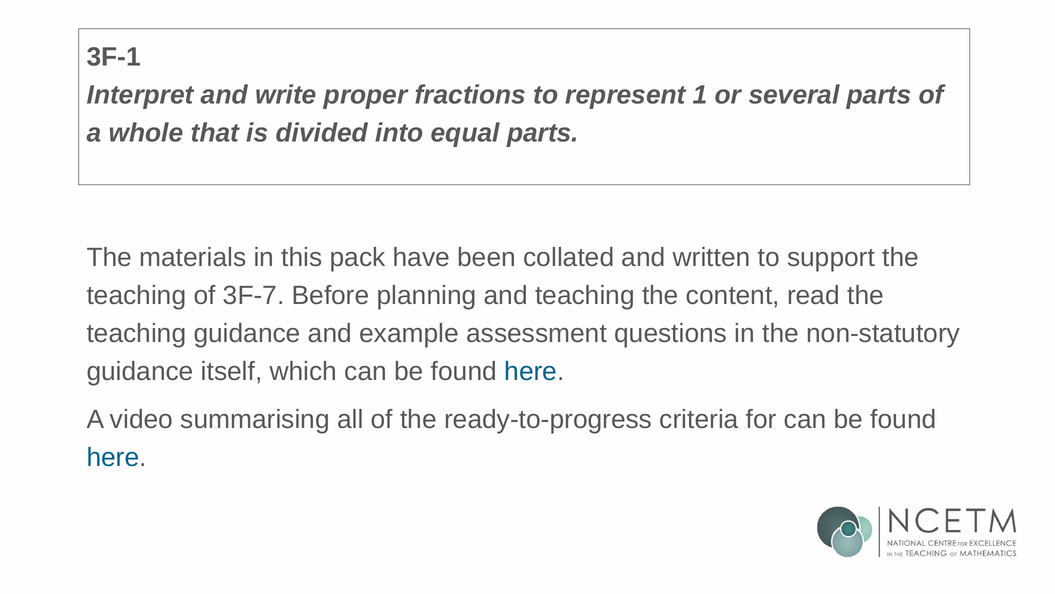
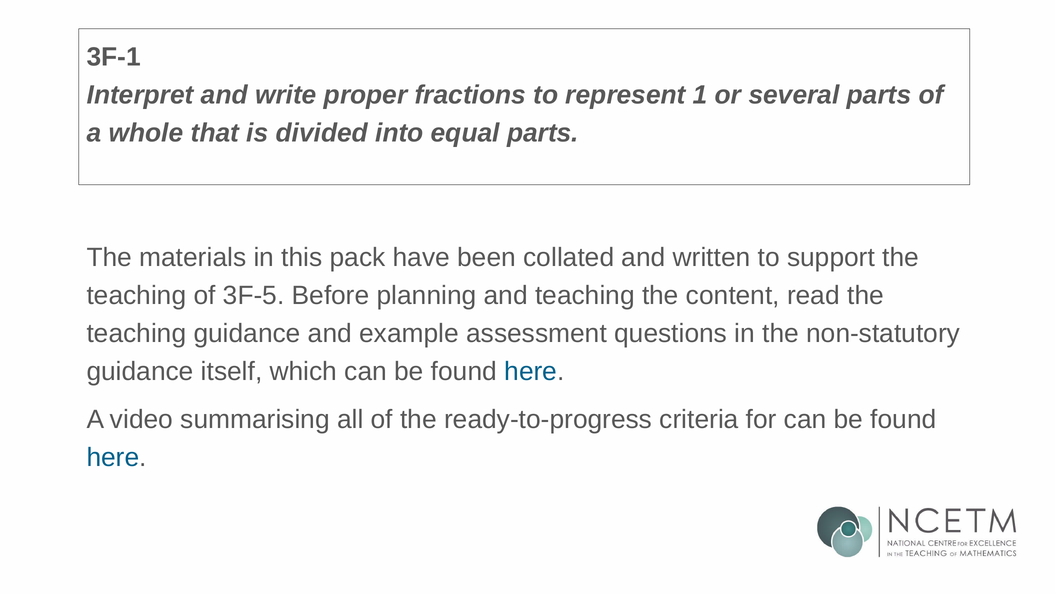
3F-7: 3F-7 -> 3F-5
